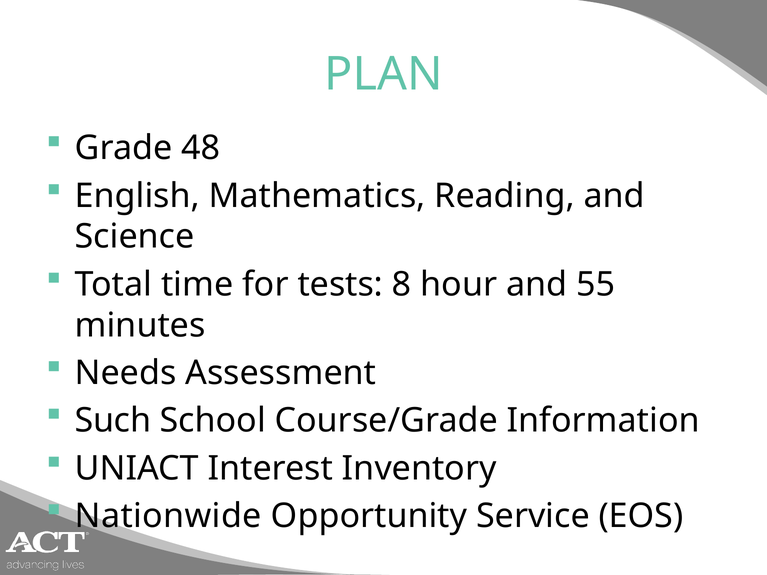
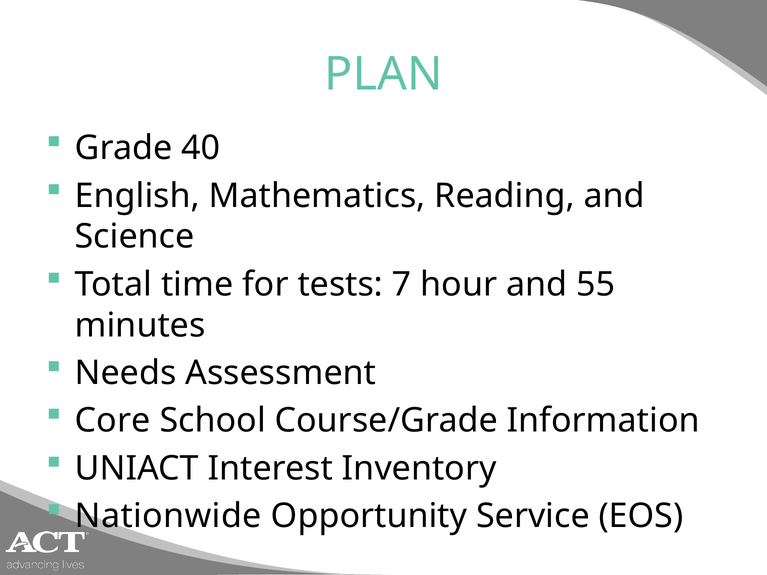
48: 48 -> 40
8: 8 -> 7
Such: Such -> Core
